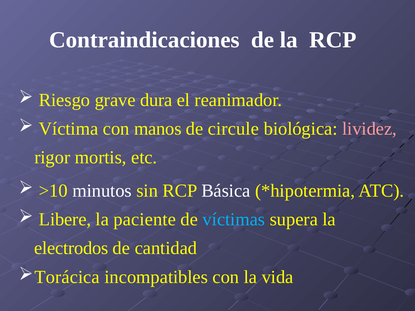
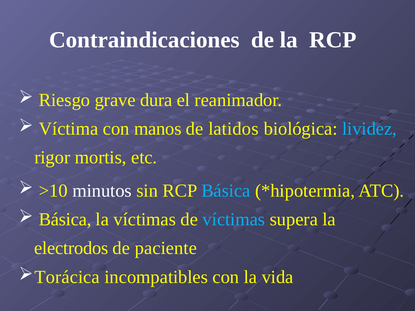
circule: circule -> latidos
lividez colour: pink -> light blue
Básica at (226, 191) colour: white -> light blue
Libere at (65, 220): Libere -> Básica
la paciente: paciente -> víctimas
cantidad: cantidad -> paciente
